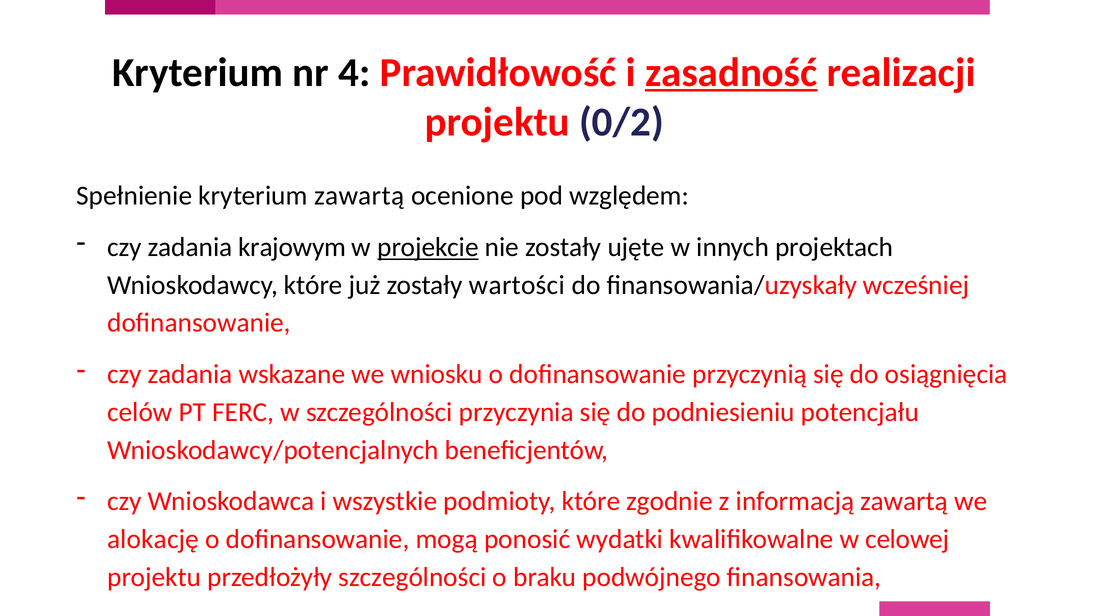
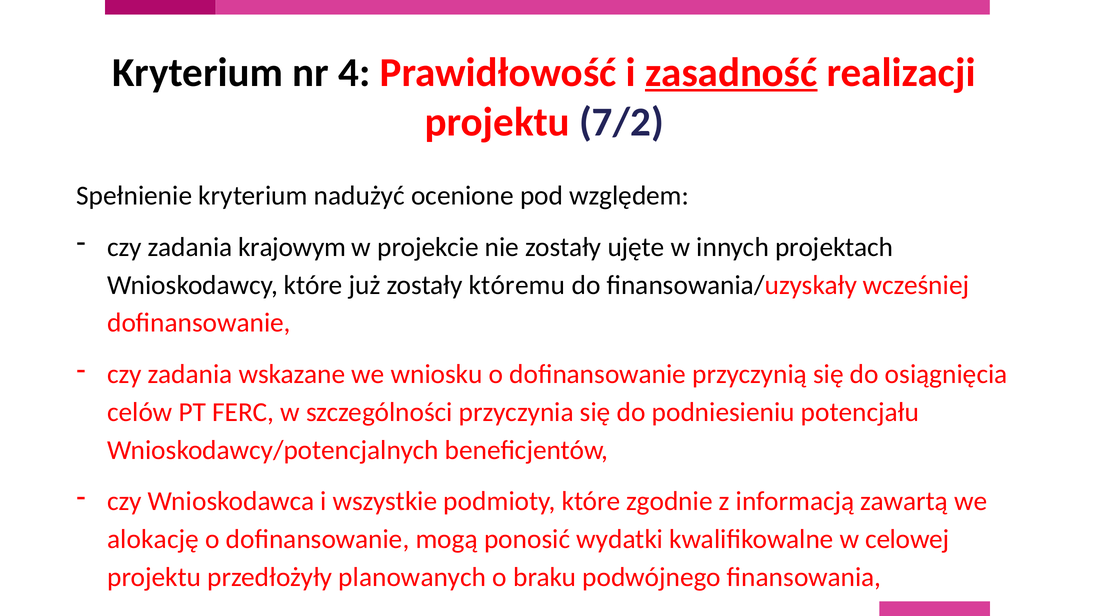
0/2: 0/2 -> 7/2
kryterium zawartą: zawartą -> nadużyć
projekcie underline: present -> none
wartości: wartości -> któremu
przedłożyły szczególności: szczególności -> planowanych
